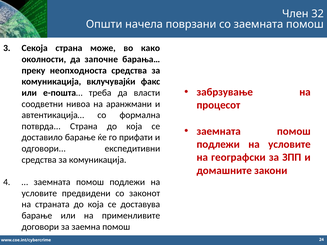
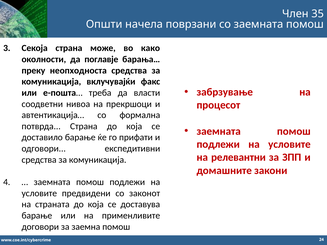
32: 32 -> 35
започне: започне -> поглавје
аранжмани: аранжмани -> прекршоци
географски: географски -> релевантни
